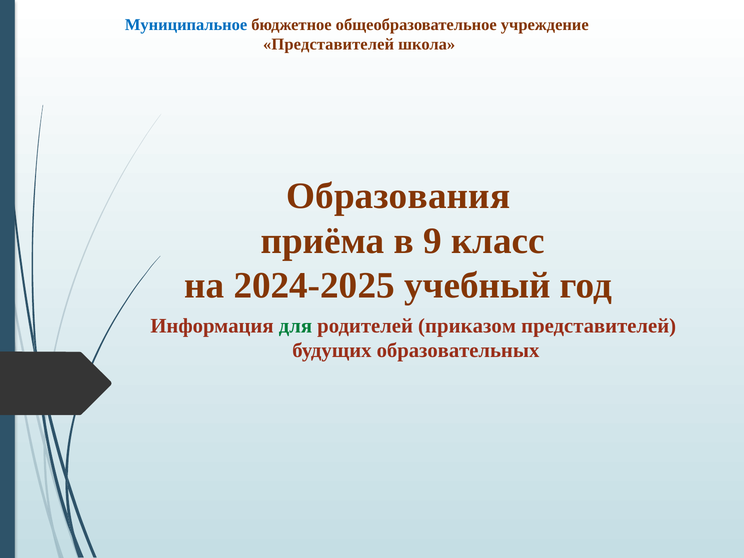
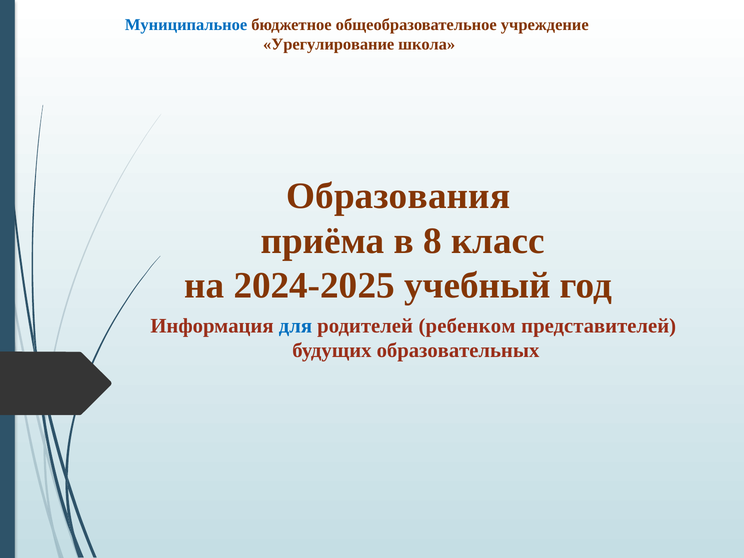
Представителей at (329, 45): Представителей -> Урегулирование
9: 9 -> 8
для colour: green -> blue
приказом: приказом -> ребенком
